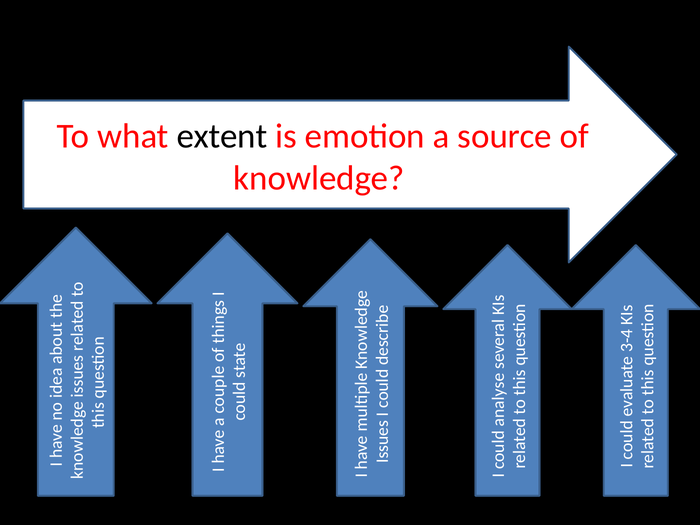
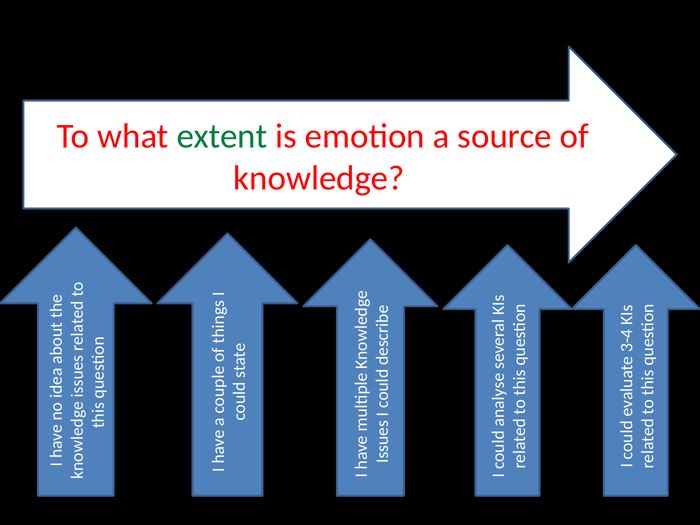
extent colour: black -> green
